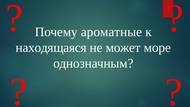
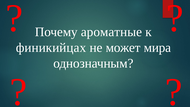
находящаяся: находящаяся -> финикийцах
море: море -> мира
